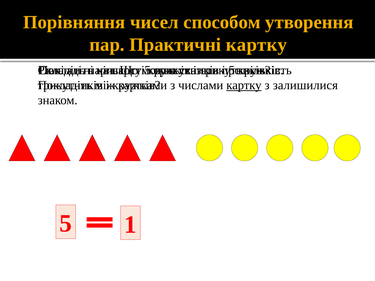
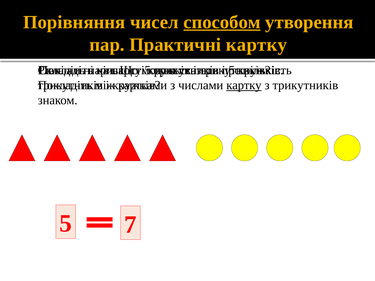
способом underline: none -> present
з залишилися: залишилися -> трикутників
1: 1 -> 7
